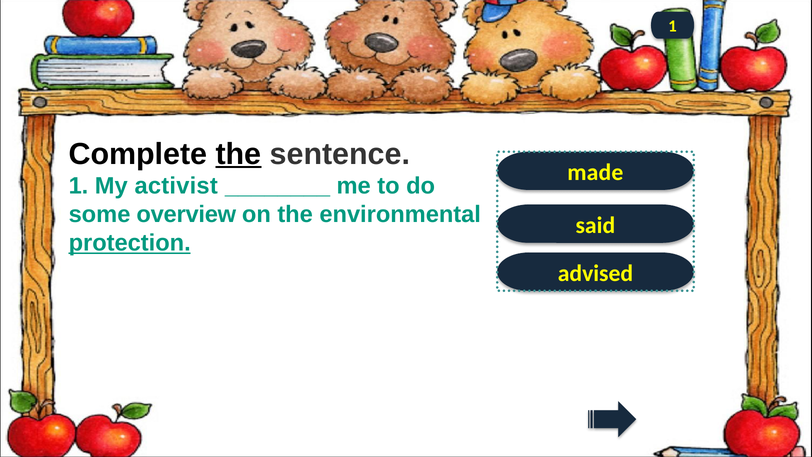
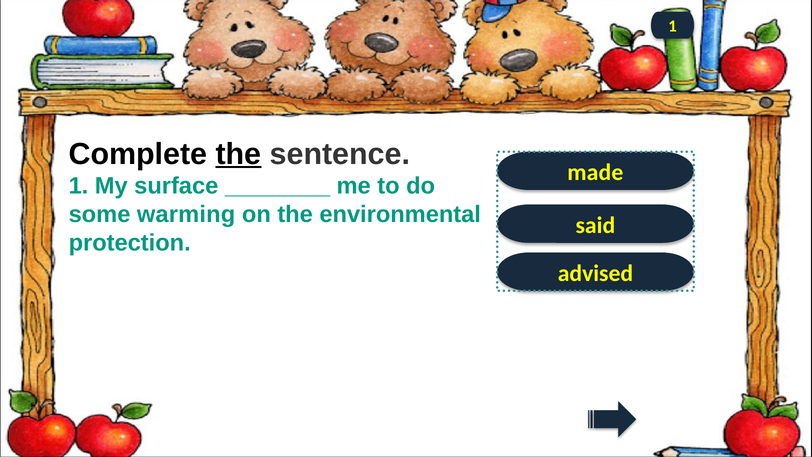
activist: activist -> surface
overview: overview -> warming
protection underline: present -> none
